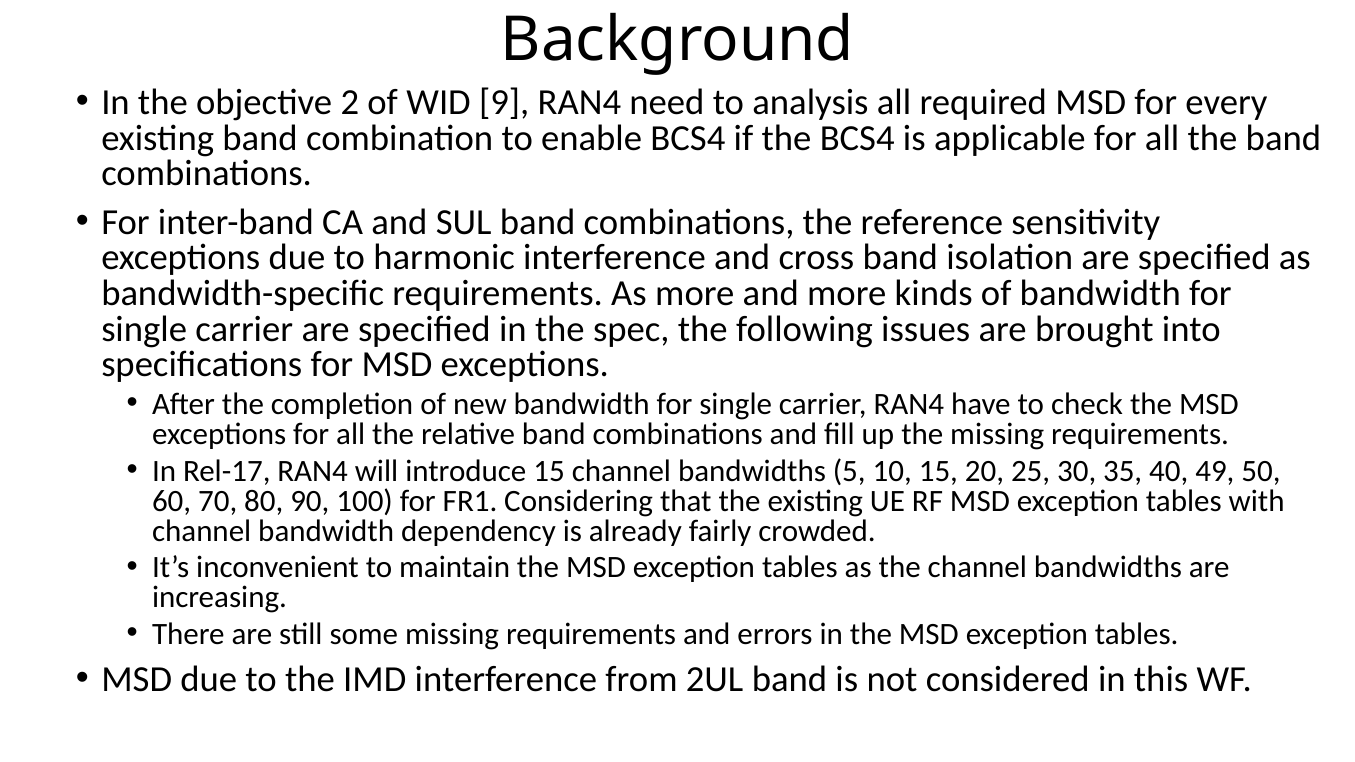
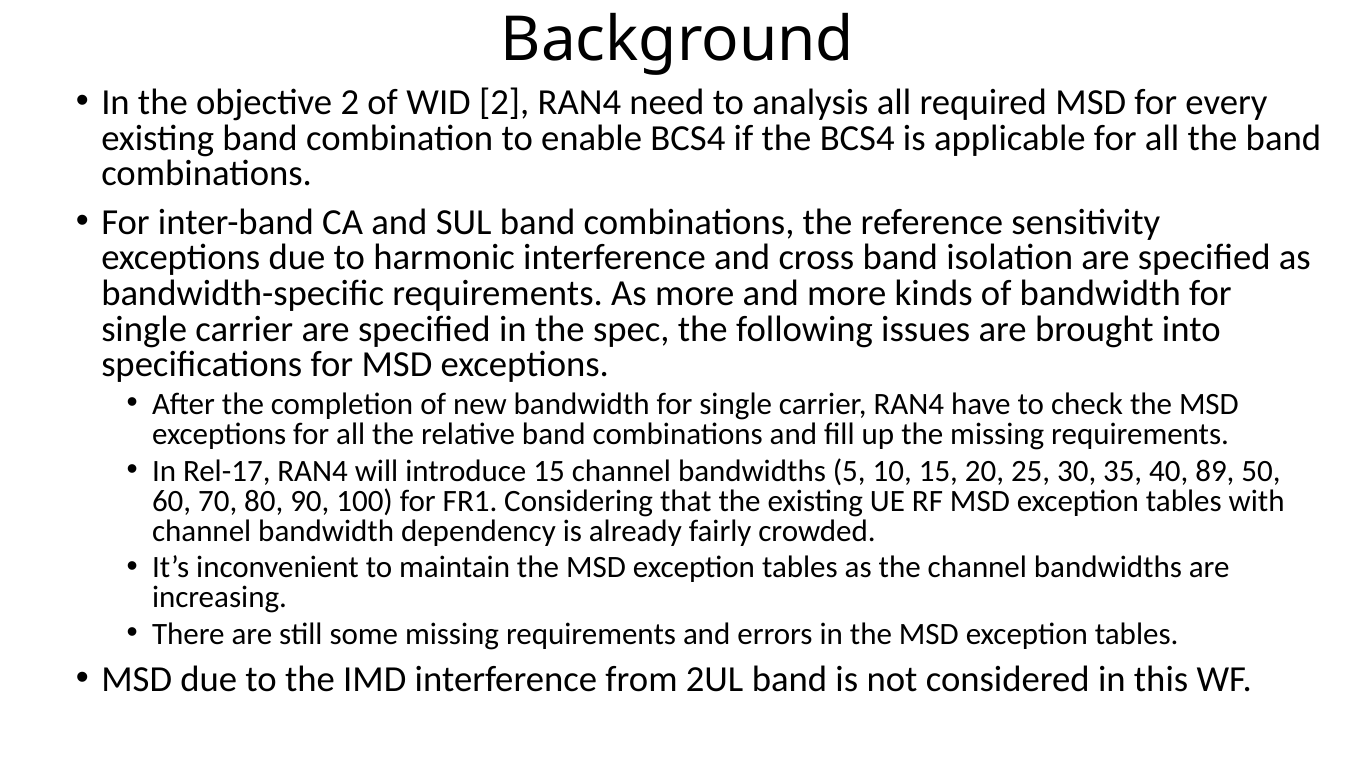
WID 9: 9 -> 2
49: 49 -> 89
